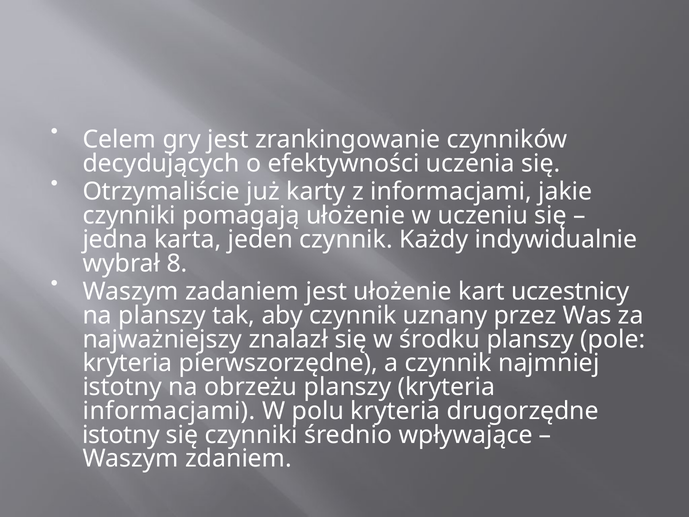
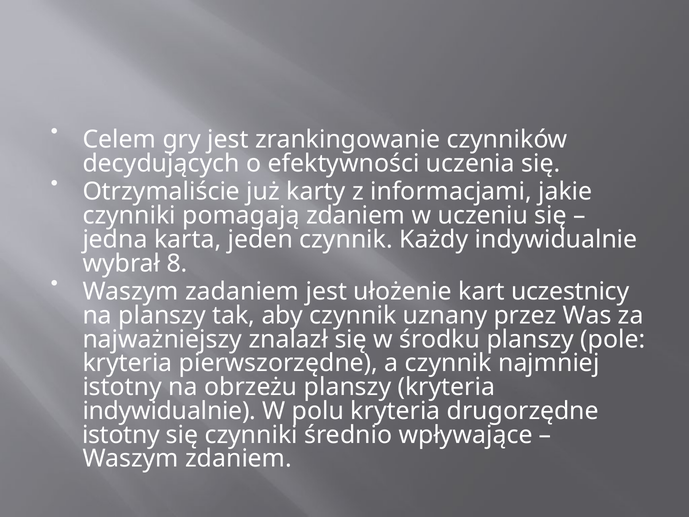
pomagają ułożenie: ułożenie -> zdaniem
informacjami at (169, 411): informacjami -> indywidualnie
